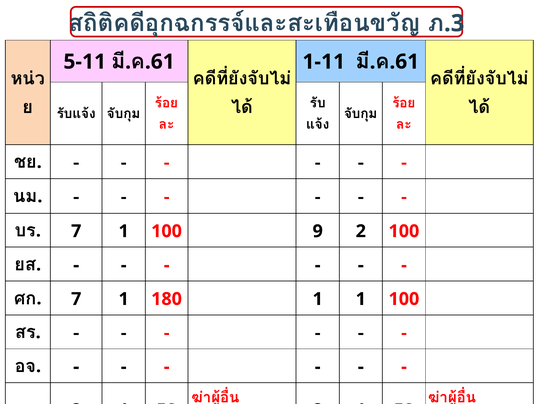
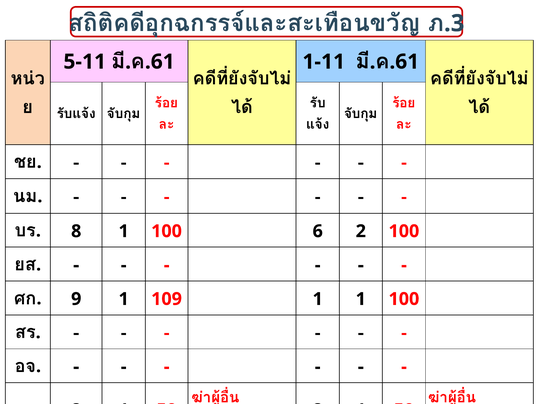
7 at (76, 231): 7 -> 8
9: 9 -> 6
7 at (76, 299): 7 -> 9
180: 180 -> 109
